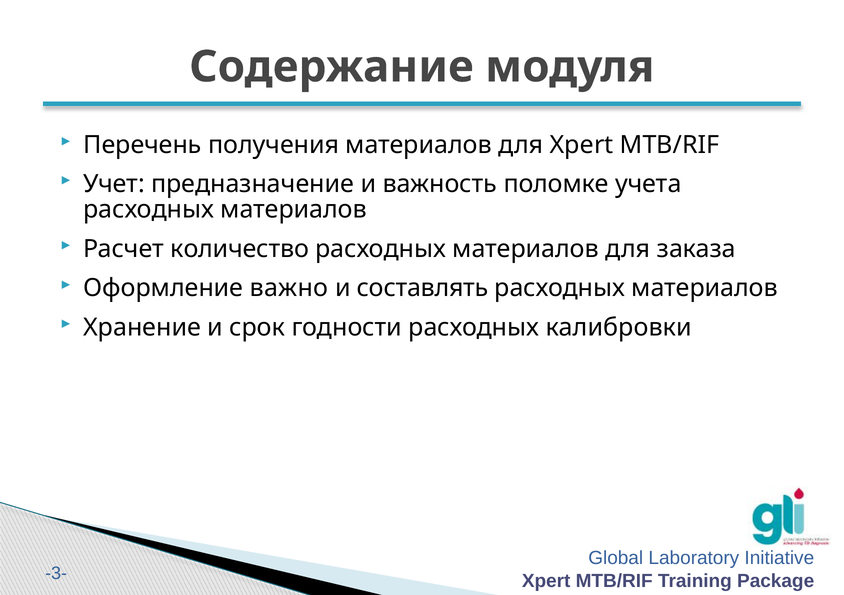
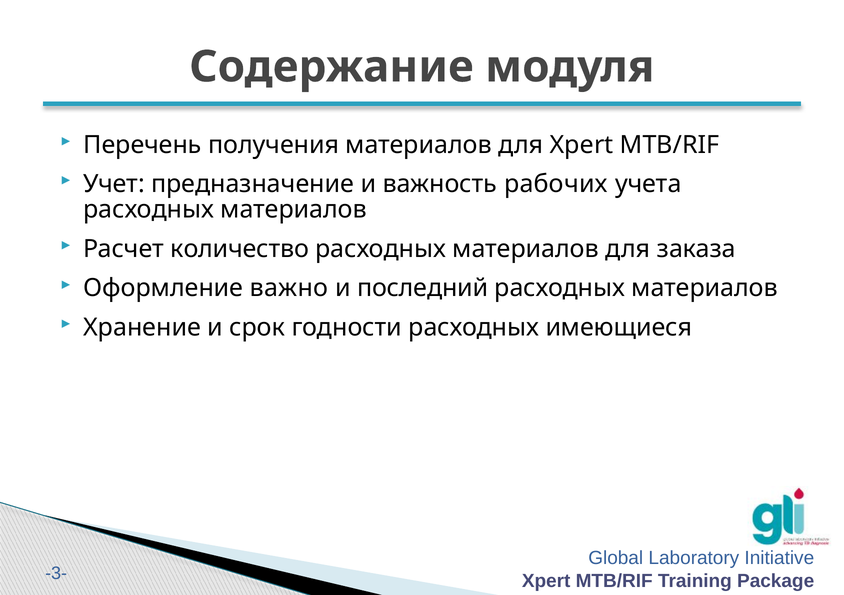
поломке: поломке -> рабочих
составлять: составлять -> последний
калибровки: калибровки -> имеющиеся
